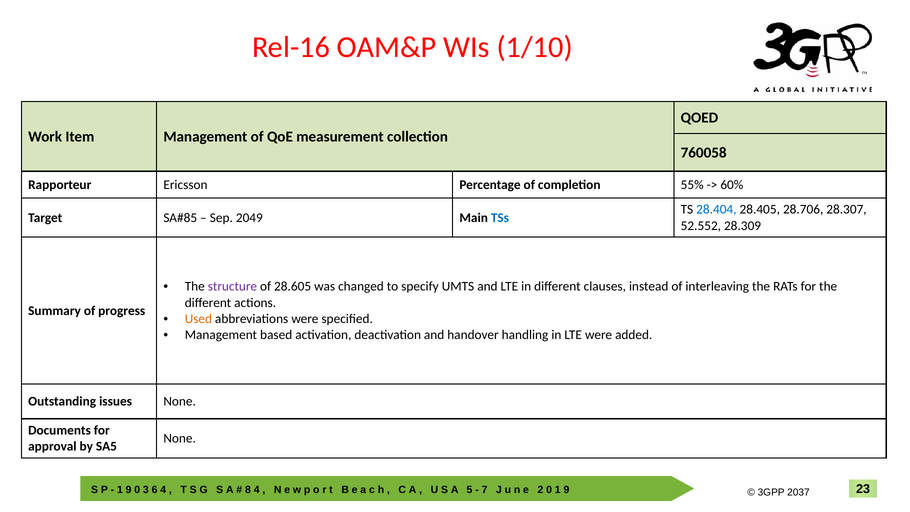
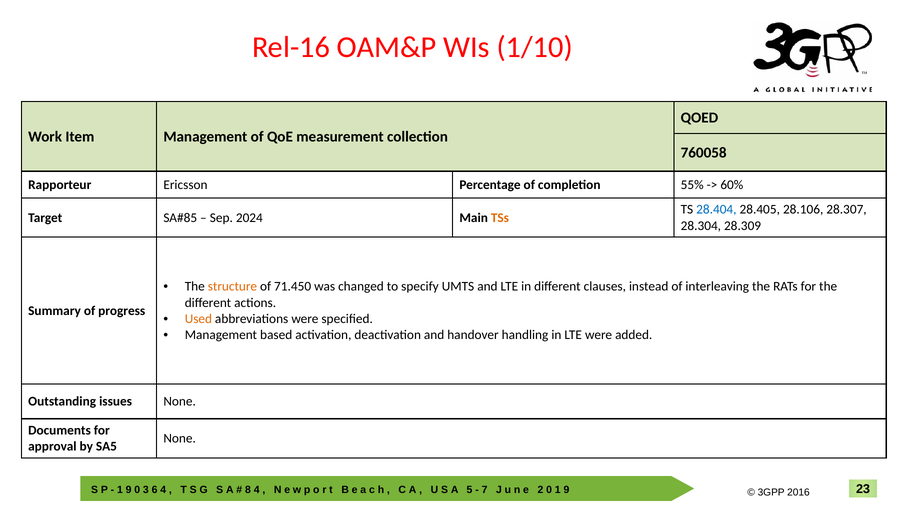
28.706: 28.706 -> 28.106
2049: 2049 -> 2024
TSs colour: blue -> orange
52.552: 52.552 -> 28.304
structure colour: purple -> orange
28.605: 28.605 -> 71.450
2037: 2037 -> 2016
